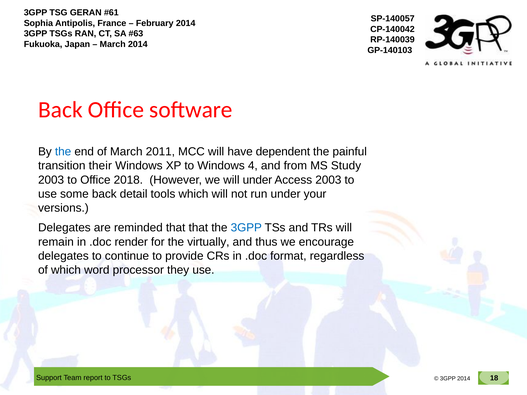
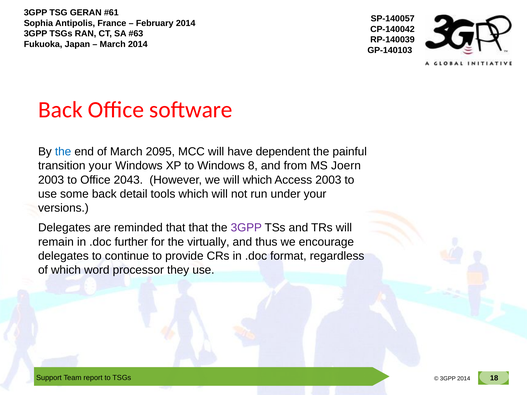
2011: 2011 -> 2095
transition their: their -> your
4: 4 -> 8
Study: Study -> Joern
2018: 2018 -> 2043
will under: under -> which
3GPP at (246, 228) colour: blue -> purple
render: render -> further
